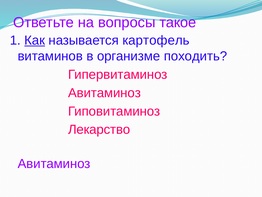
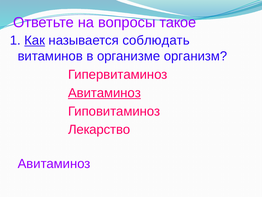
картофель: картофель -> соблюдать
походить: походить -> организм
Авитаминоз at (104, 93) underline: none -> present
